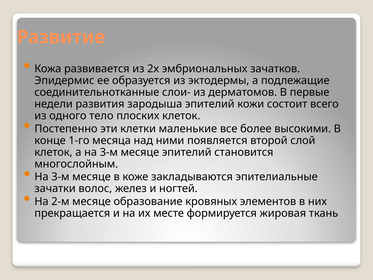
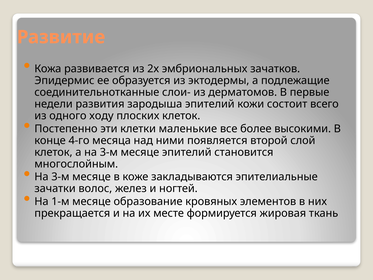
тело: тело -> ходу
1-го: 1-го -> 4-го
2-м: 2-м -> 1-м
